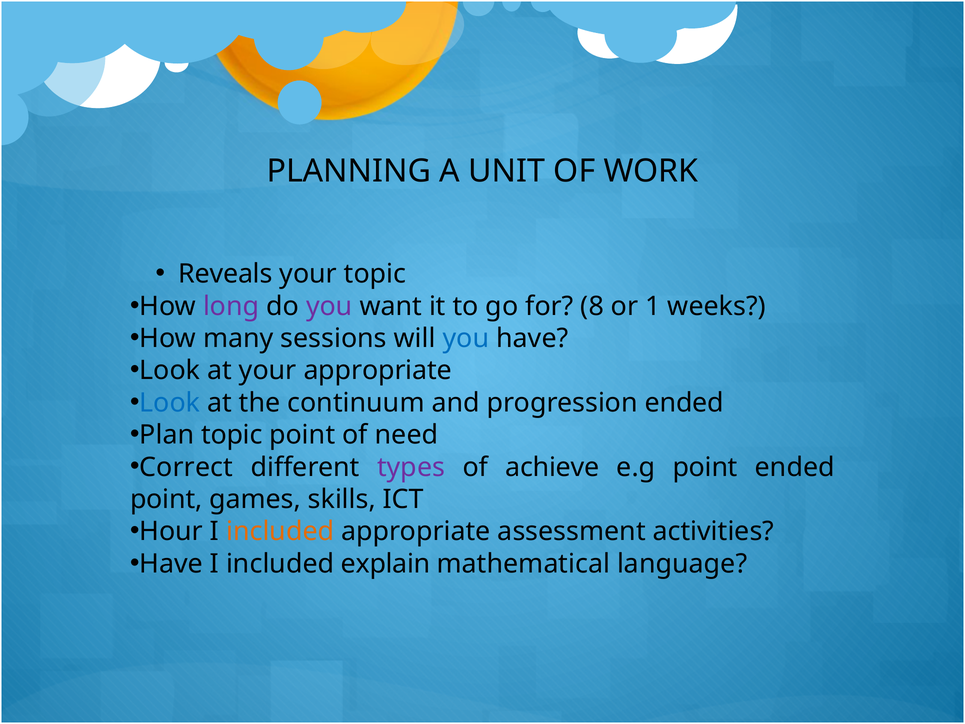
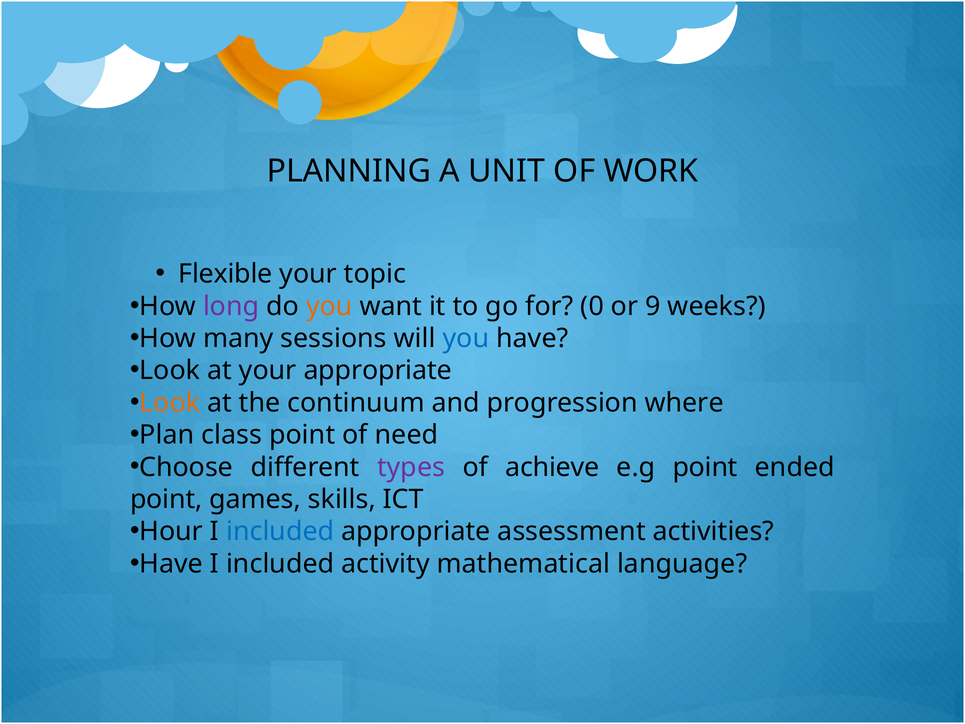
Reveals: Reveals -> Flexible
you at (329, 306) colour: purple -> orange
8: 8 -> 0
1: 1 -> 9
Look at (170, 403) colour: blue -> orange
progression ended: ended -> where
Plan topic: topic -> class
Correct: Correct -> Choose
included at (280, 531) colour: orange -> blue
explain: explain -> activity
